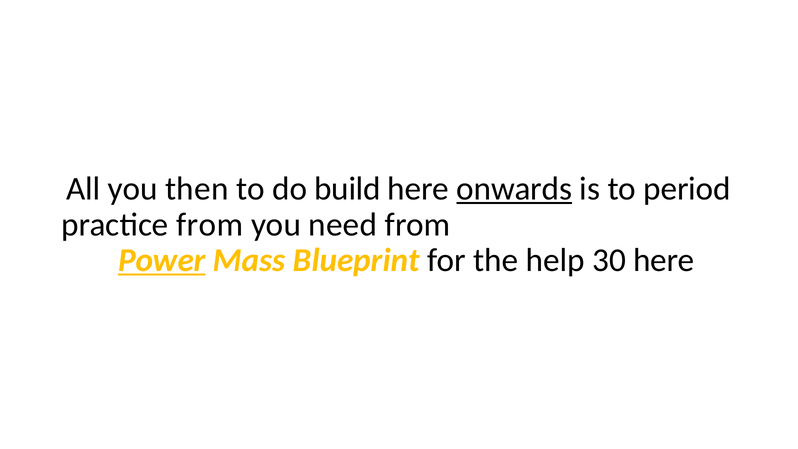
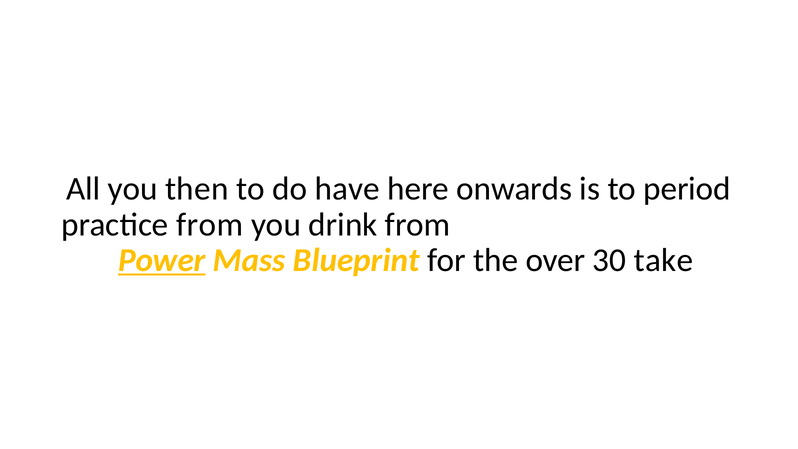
build: build -> have
onwards underline: present -> none
need: need -> drink
help: help -> over
30 here: here -> take
